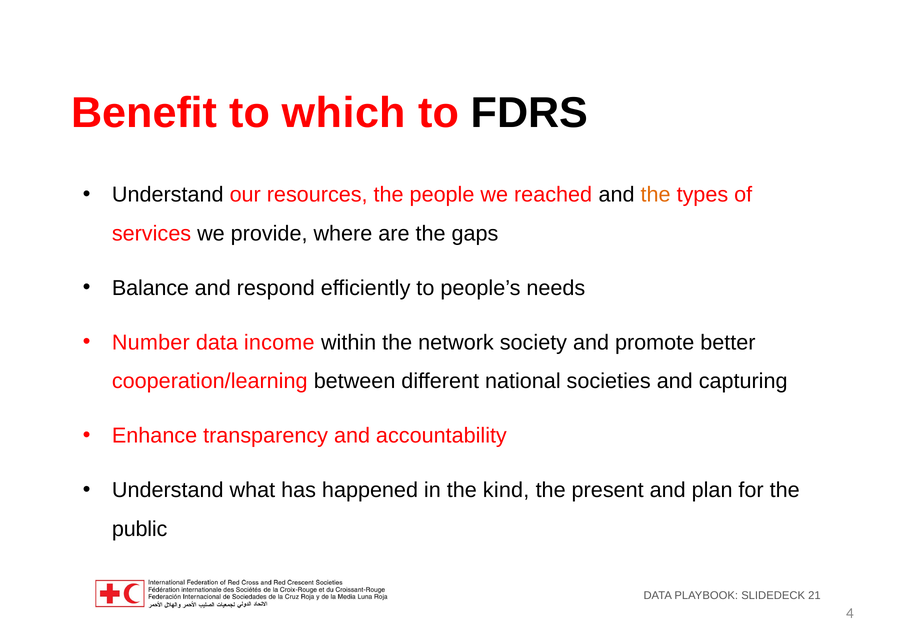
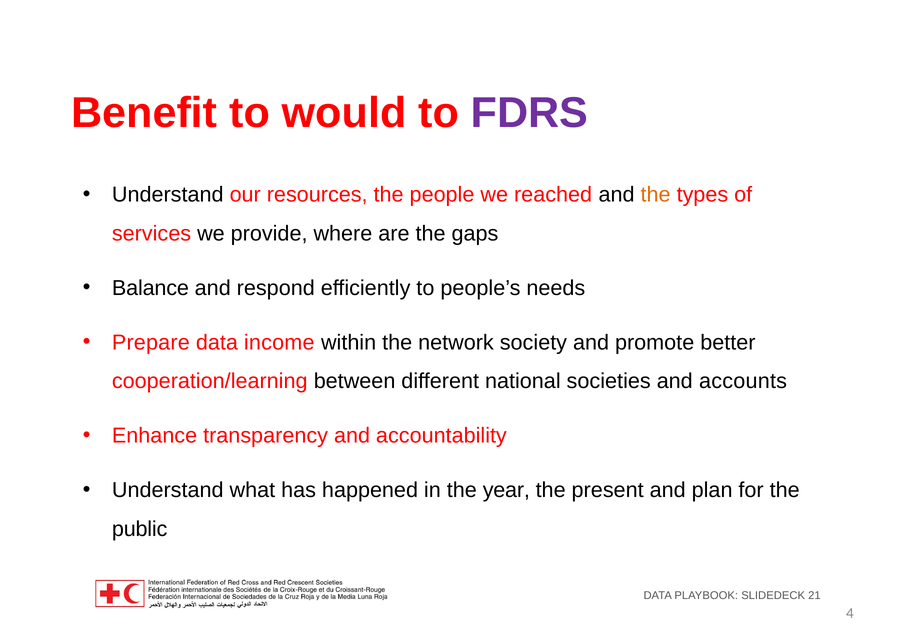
which: which -> would
FDRS colour: black -> purple
Number: Number -> Prepare
capturing: capturing -> accounts
kind: kind -> year
